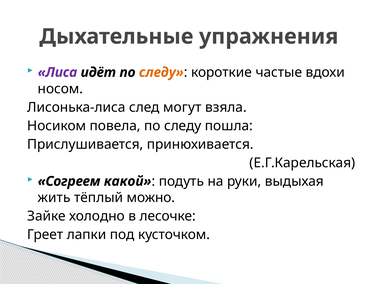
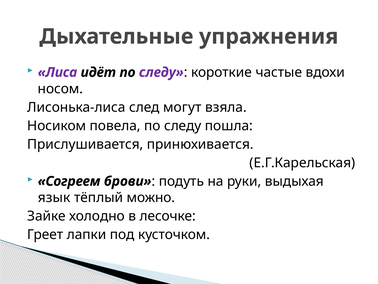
следу at (161, 72) colour: orange -> purple
какой: какой -> брови
жить: жить -> язык
